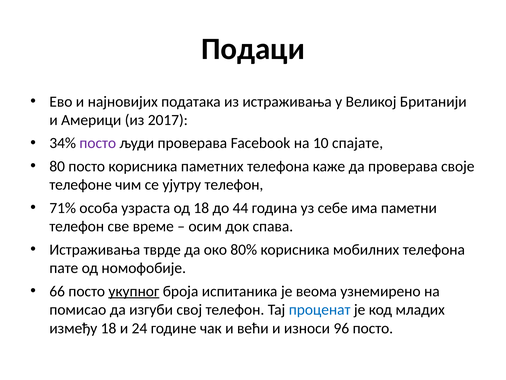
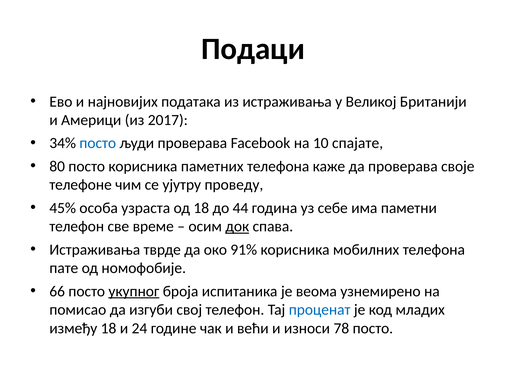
посто at (98, 143) colour: purple -> blue
ујутру телефон: телефон -> проведу
71%: 71% -> 45%
док underline: none -> present
80%: 80% -> 91%
96: 96 -> 78
